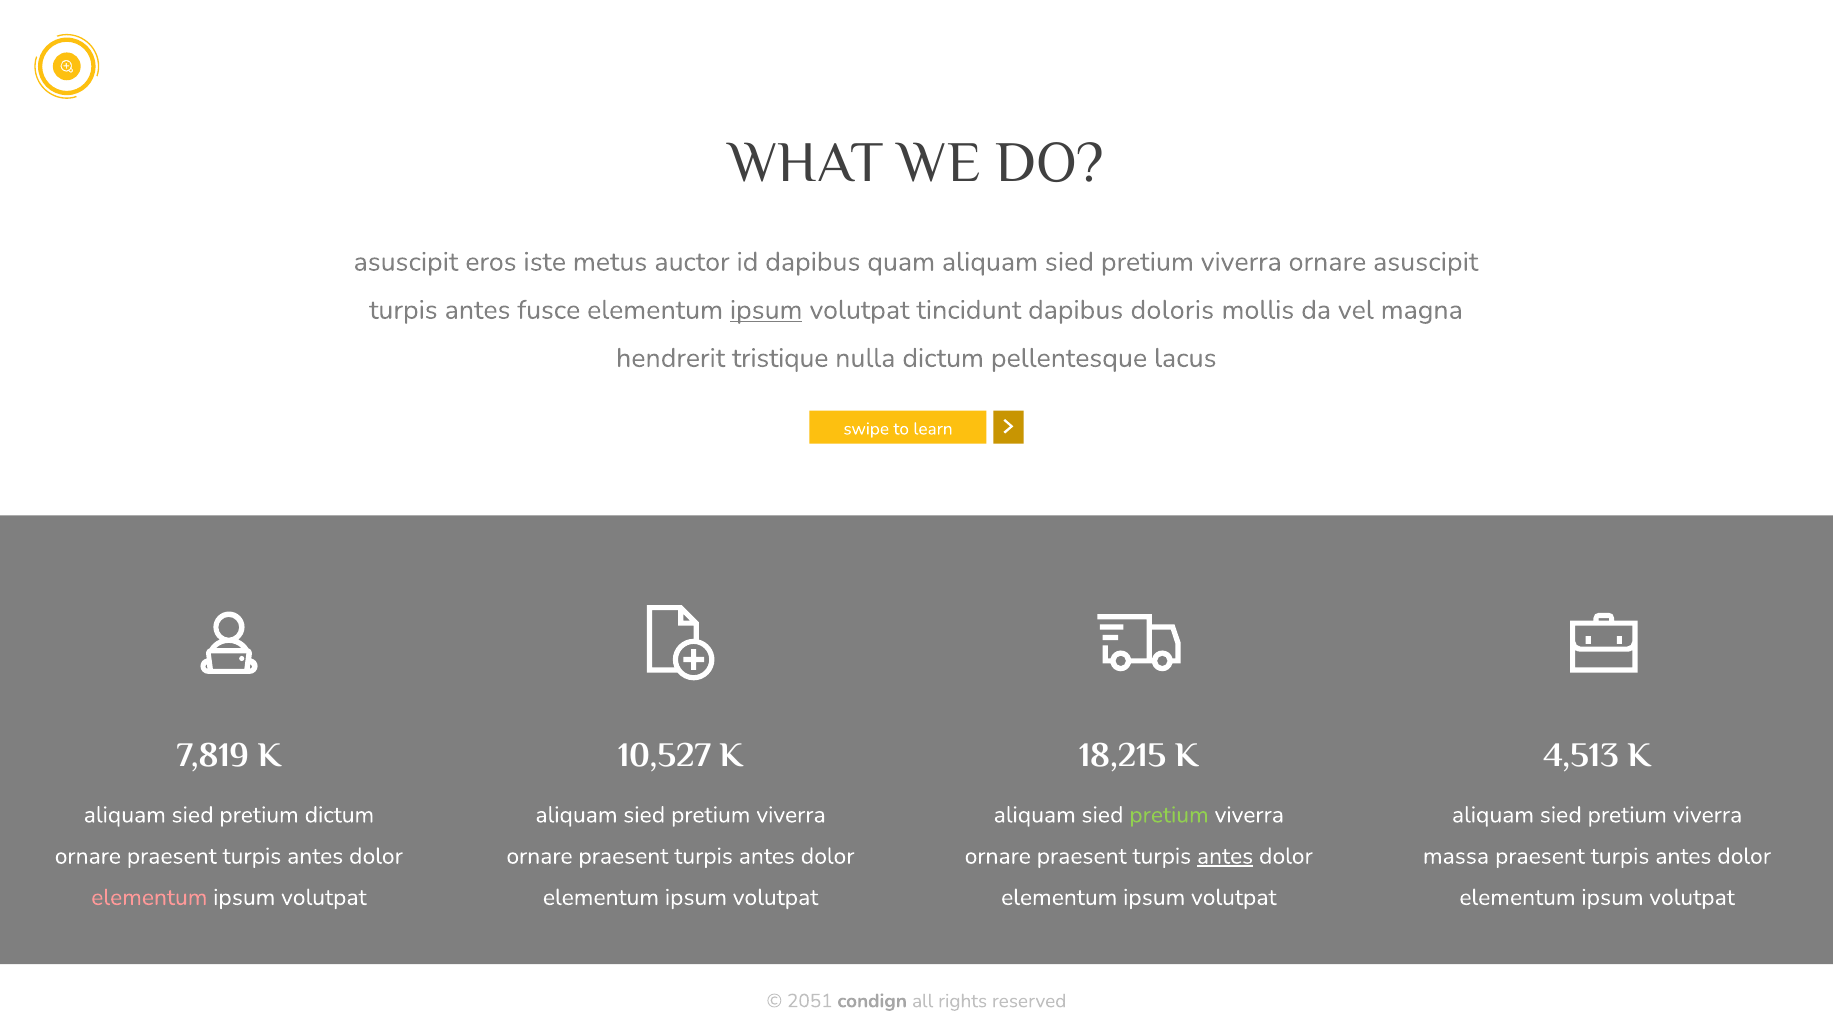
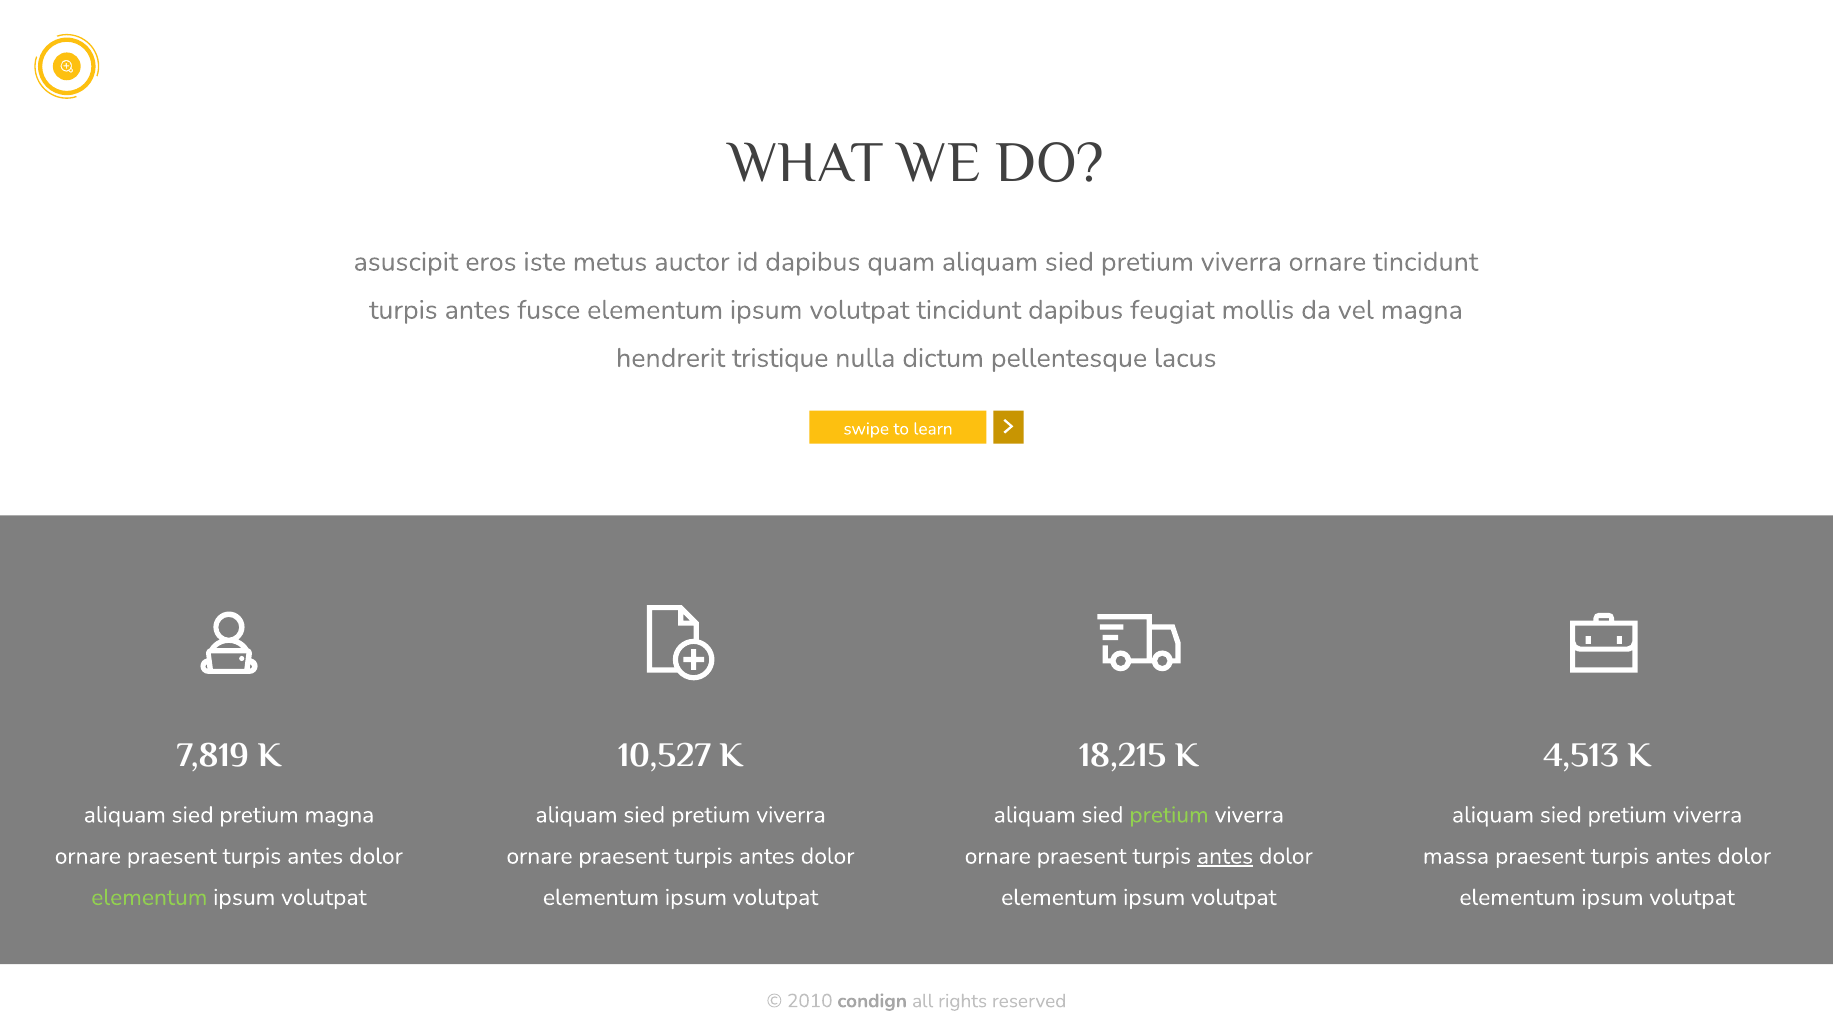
ornare asuscipit: asuscipit -> tincidunt
ipsum at (766, 310) underline: present -> none
doloris: doloris -> feugiat
pretium dictum: dictum -> magna
elementum at (149, 897) colour: pink -> light green
2051: 2051 -> 2010
